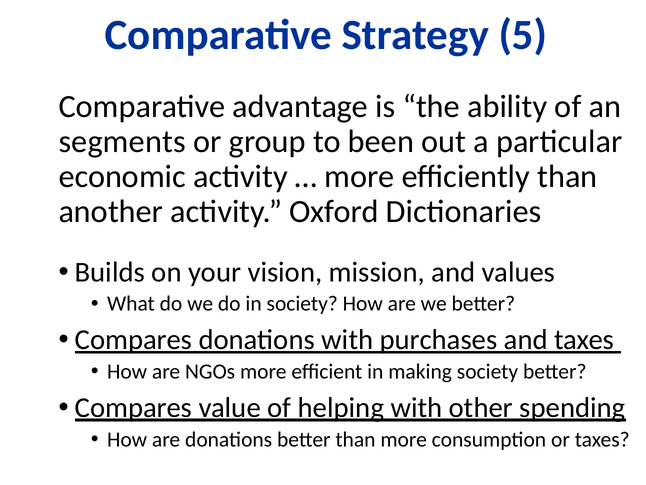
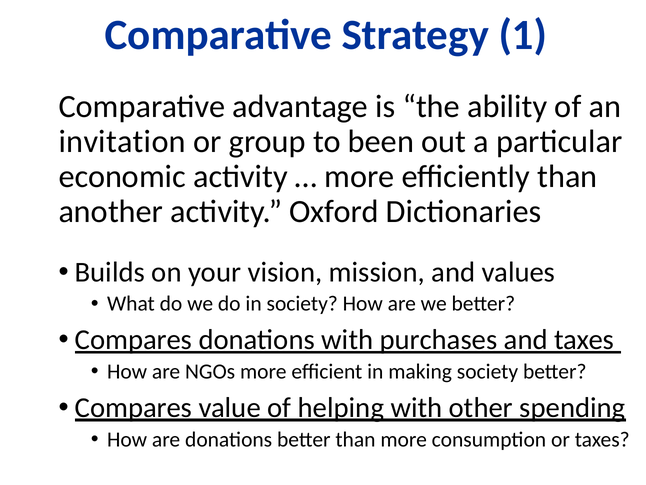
5: 5 -> 1
segments: segments -> invitation
